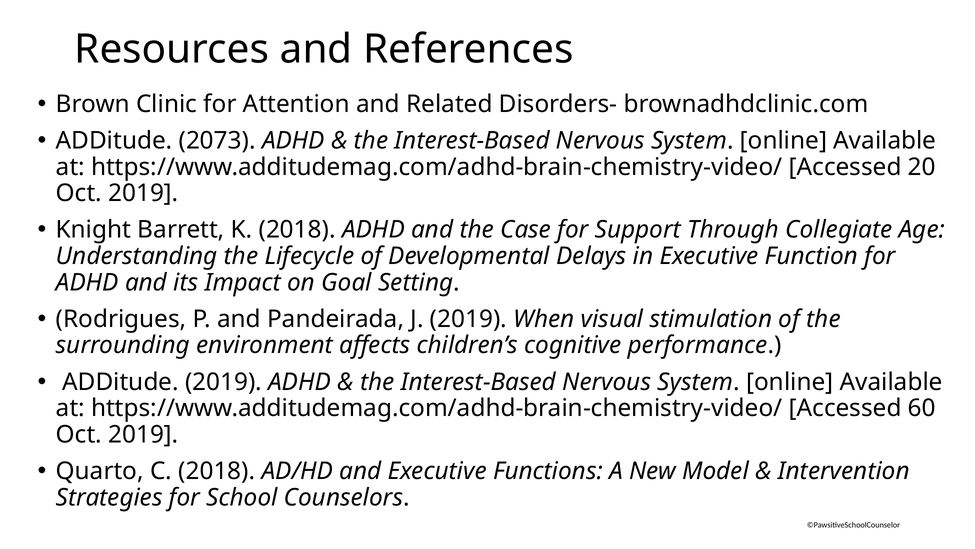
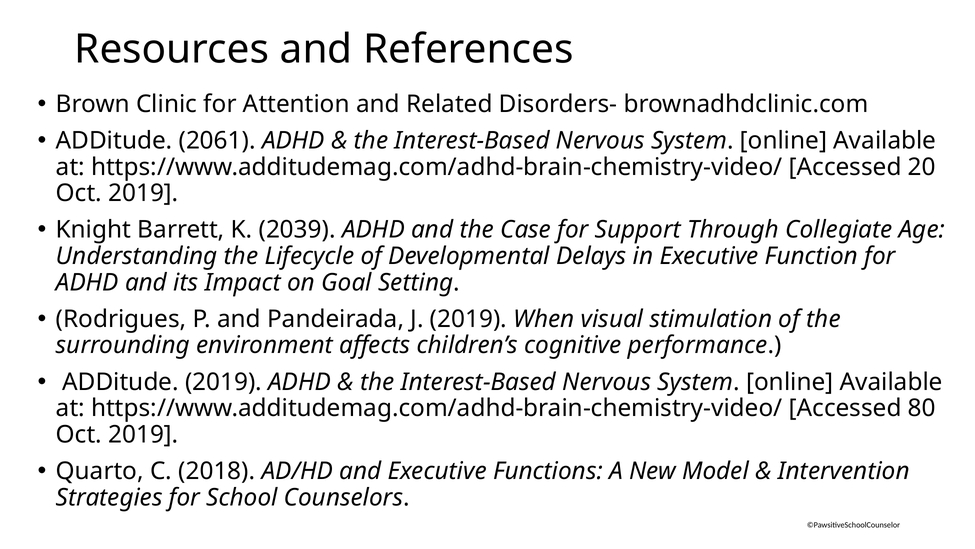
2073: 2073 -> 2061
K 2018: 2018 -> 2039
60: 60 -> 80
